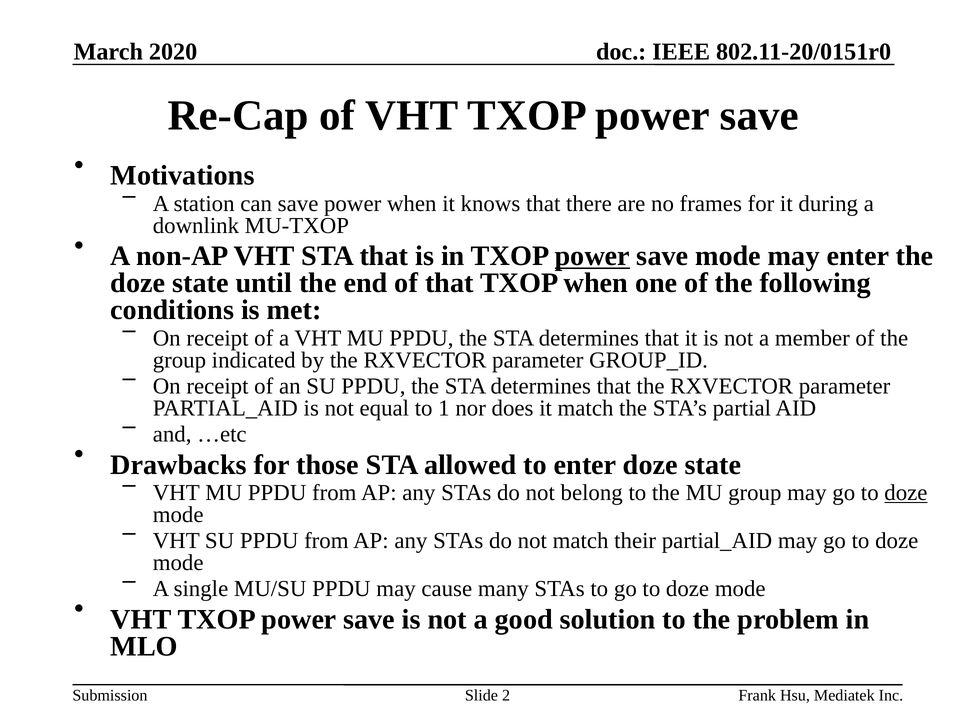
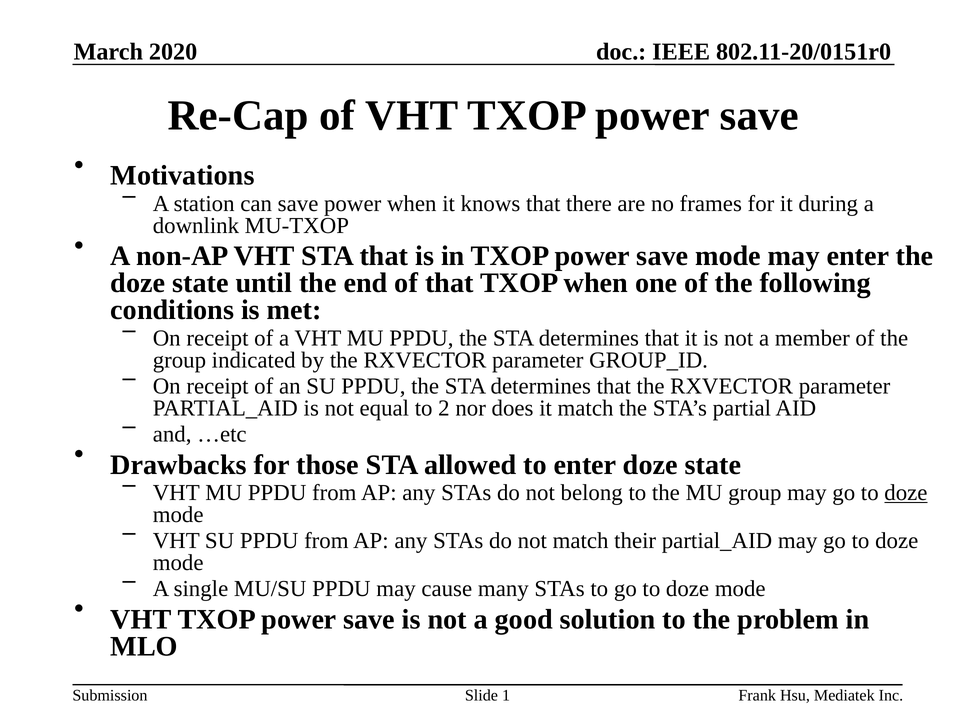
power at (592, 256) underline: present -> none
1: 1 -> 2
2: 2 -> 1
